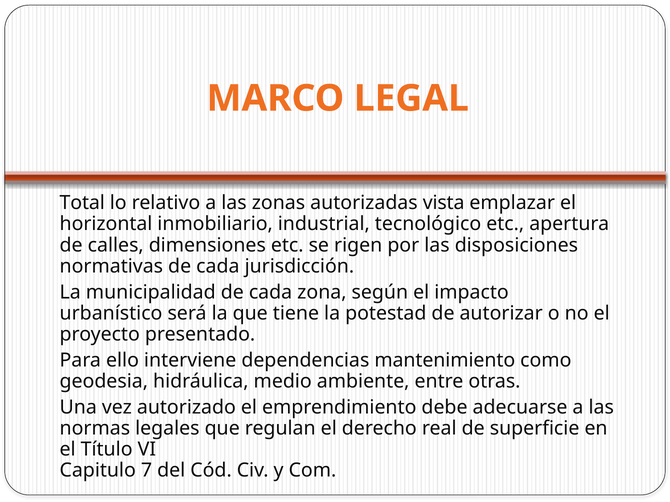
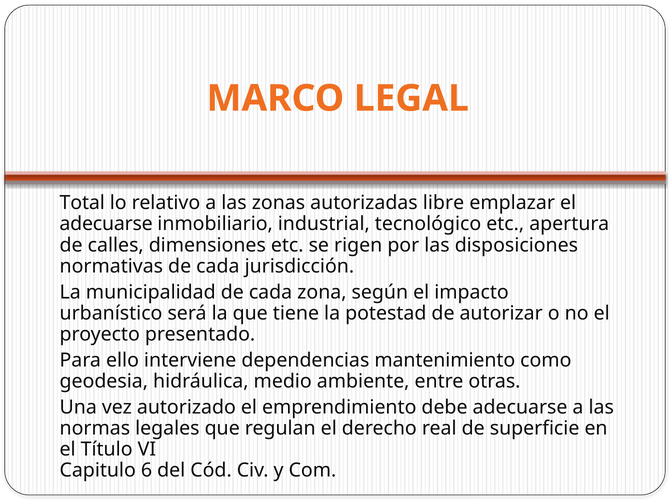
vista: vista -> libre
horizontal at (106, 224): horizontal -> adecuarse
7: 7 -> 6
